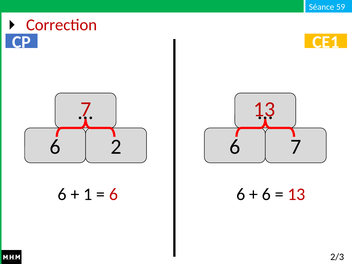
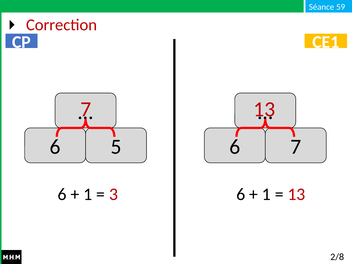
2: 2 -> 5
6 at (113, 194): 6 -> 3
6 at (266, 194): 6 -> 1
2/3: 2/3 -> 2/8
